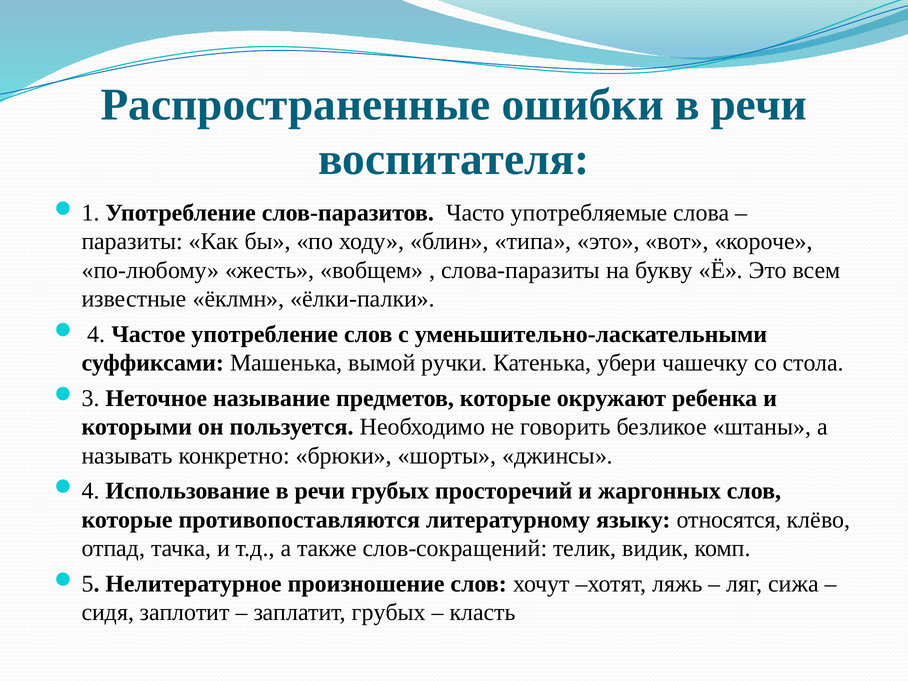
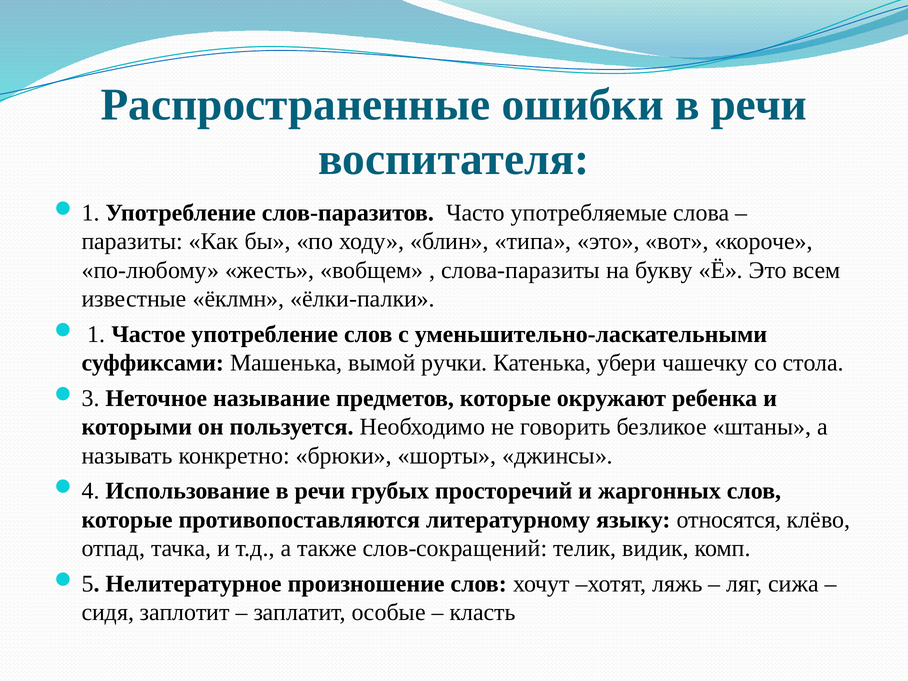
4: 4 -> 1
заплатит грубых: грубых -> особые
